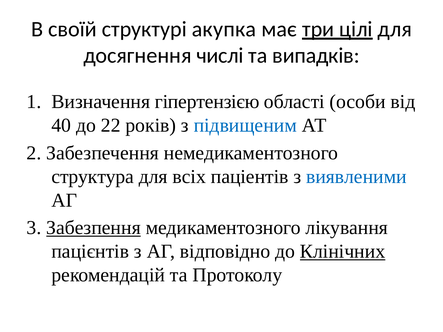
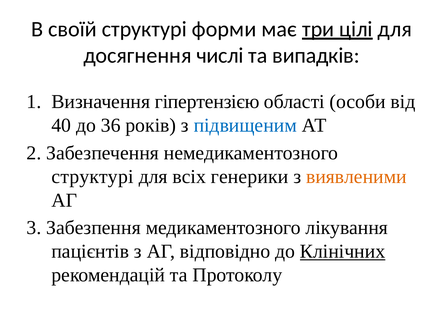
акупка: акупка -> форми
22: 22 -> 36
структура at (93, 177): структура -> структурі
паціентів: паціентів -> генерики
виявленими colour: blue -> orange
Забезпення underline: present -> none
